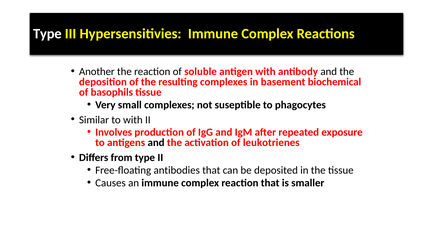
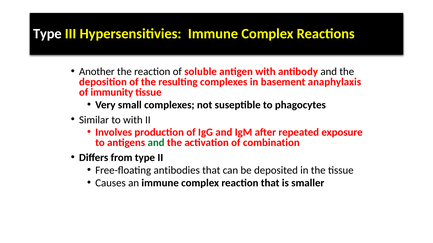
biochemical: biochemical -> anaphylaxis
basophils: basophils -> immunity
and at (156, 143) colour: black -> green
leukotrienes: leukotrienes -> combination
